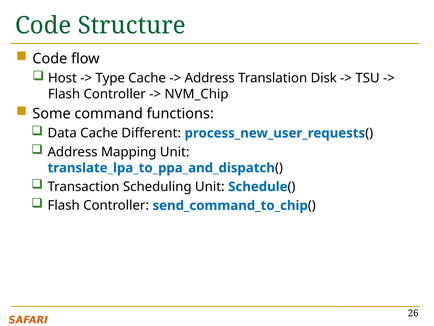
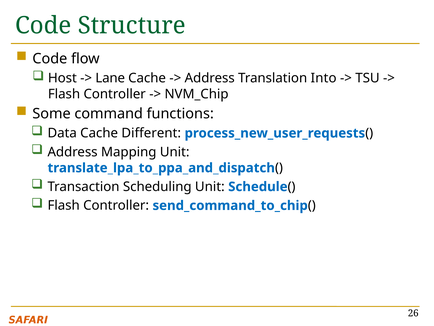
Type: Type -> Lane
Disk: Disk -> Into
